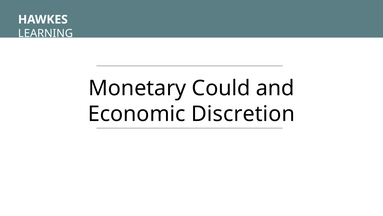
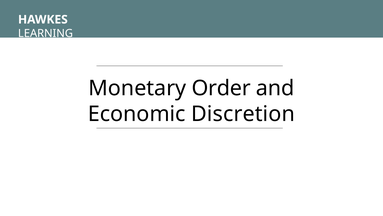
Could: Could -> Order
